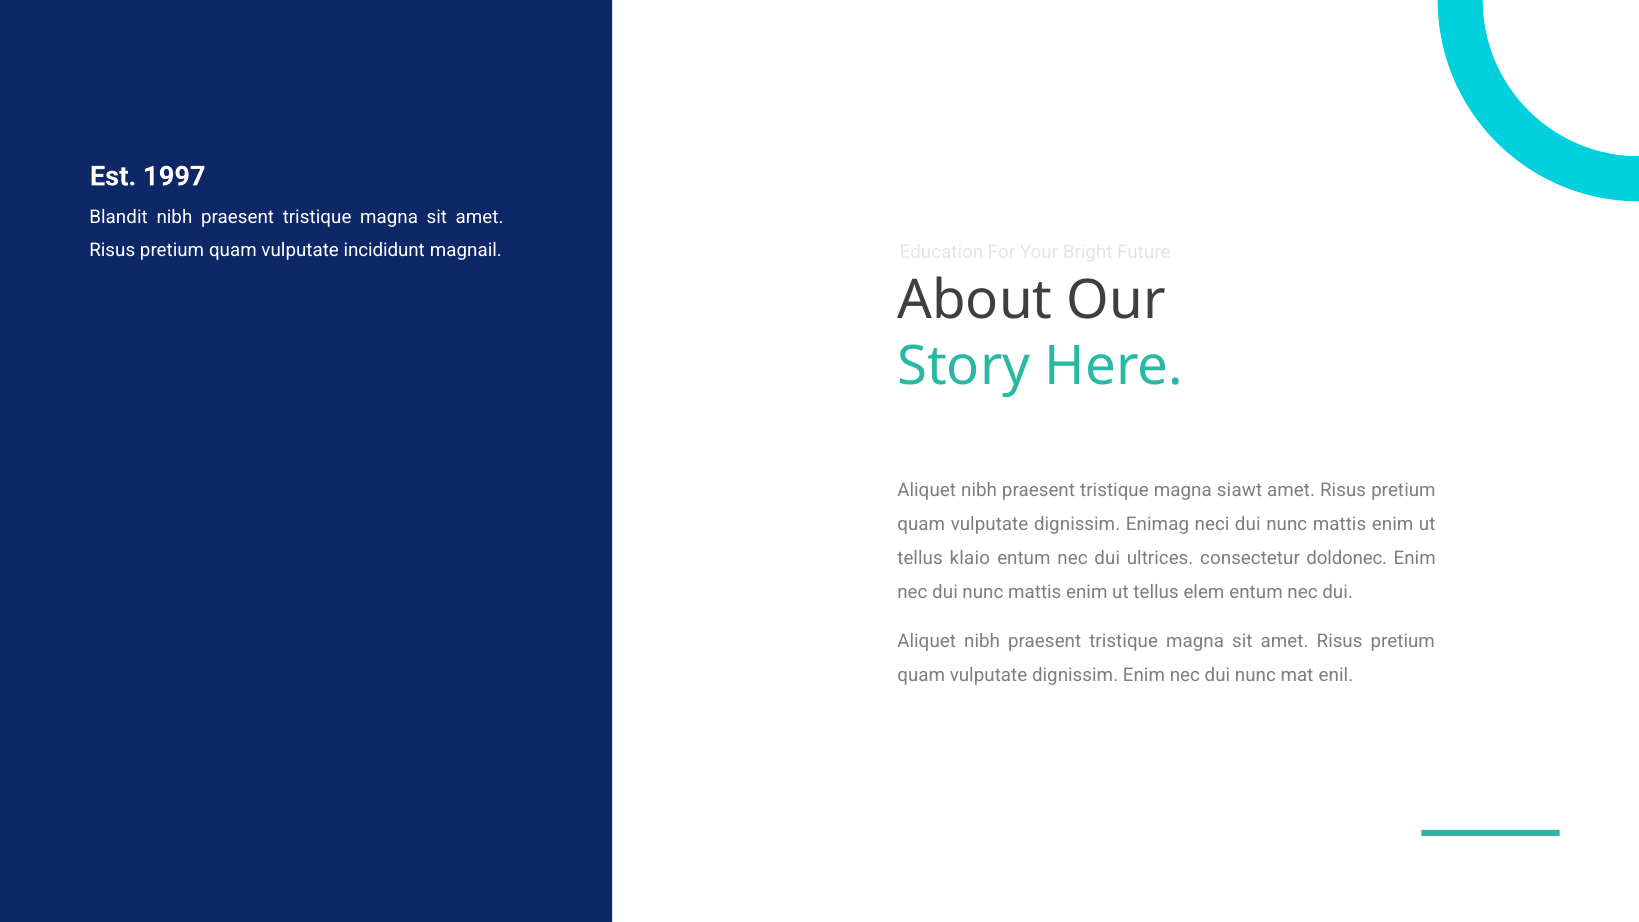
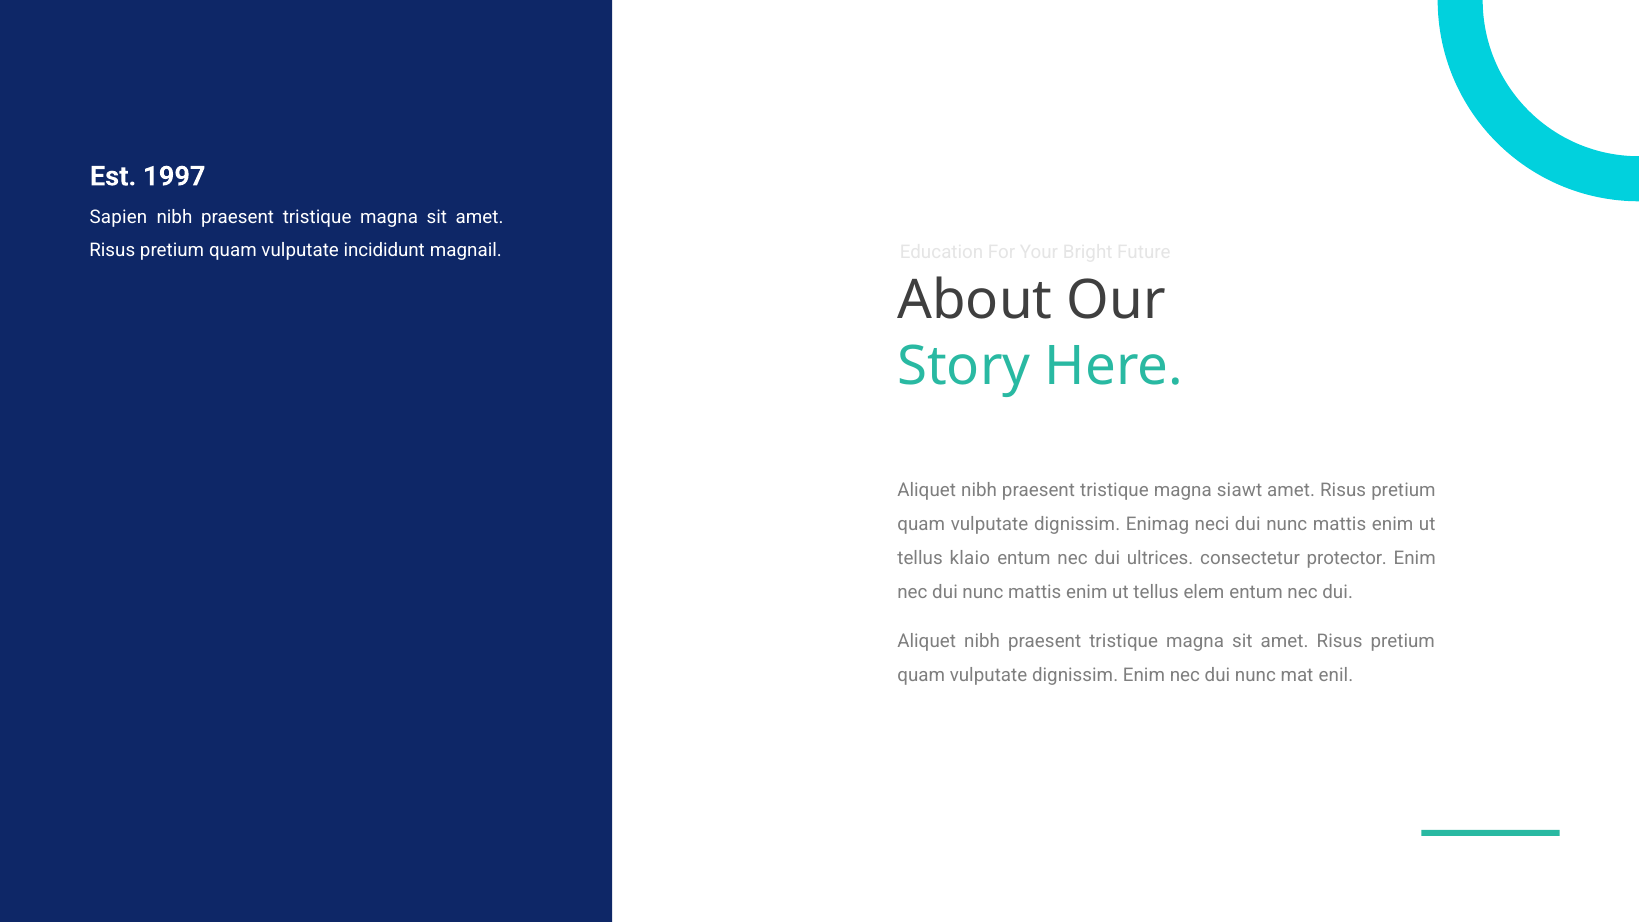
Blandit: Blandit -> Sapien
doldonec: doldonec -> protector
